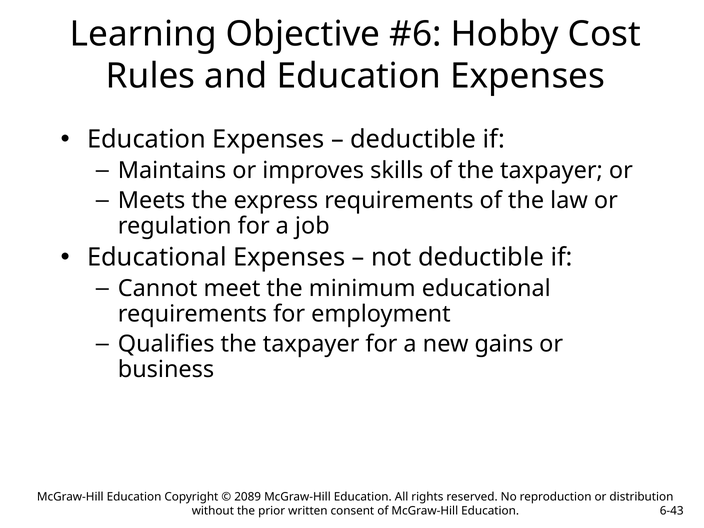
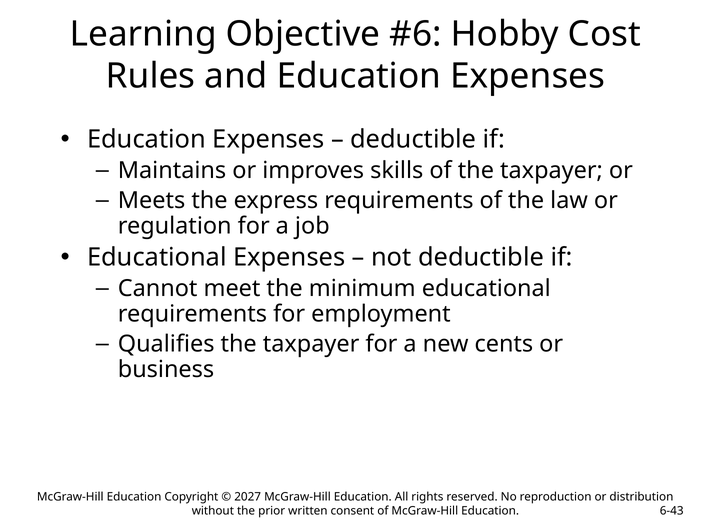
gains: gains -> cents
2089: 2089 -> 2027
